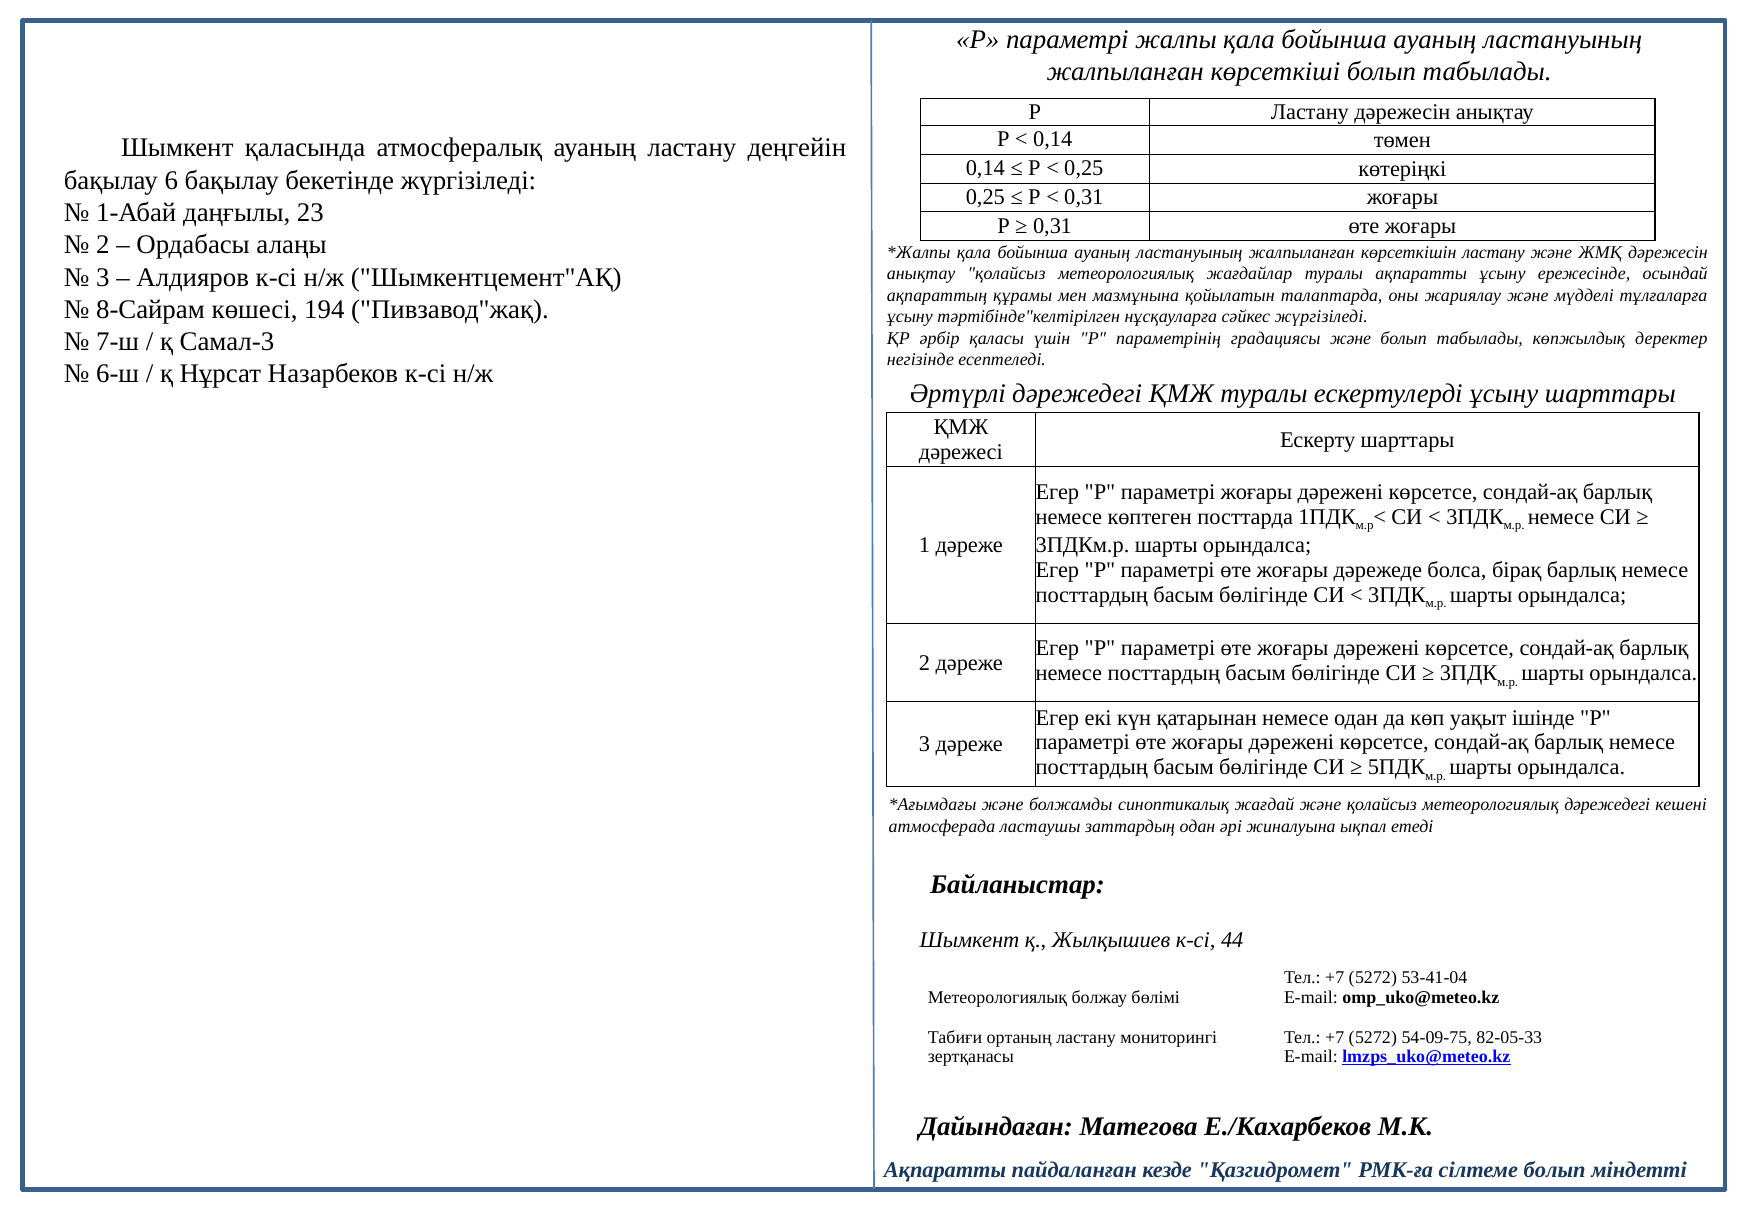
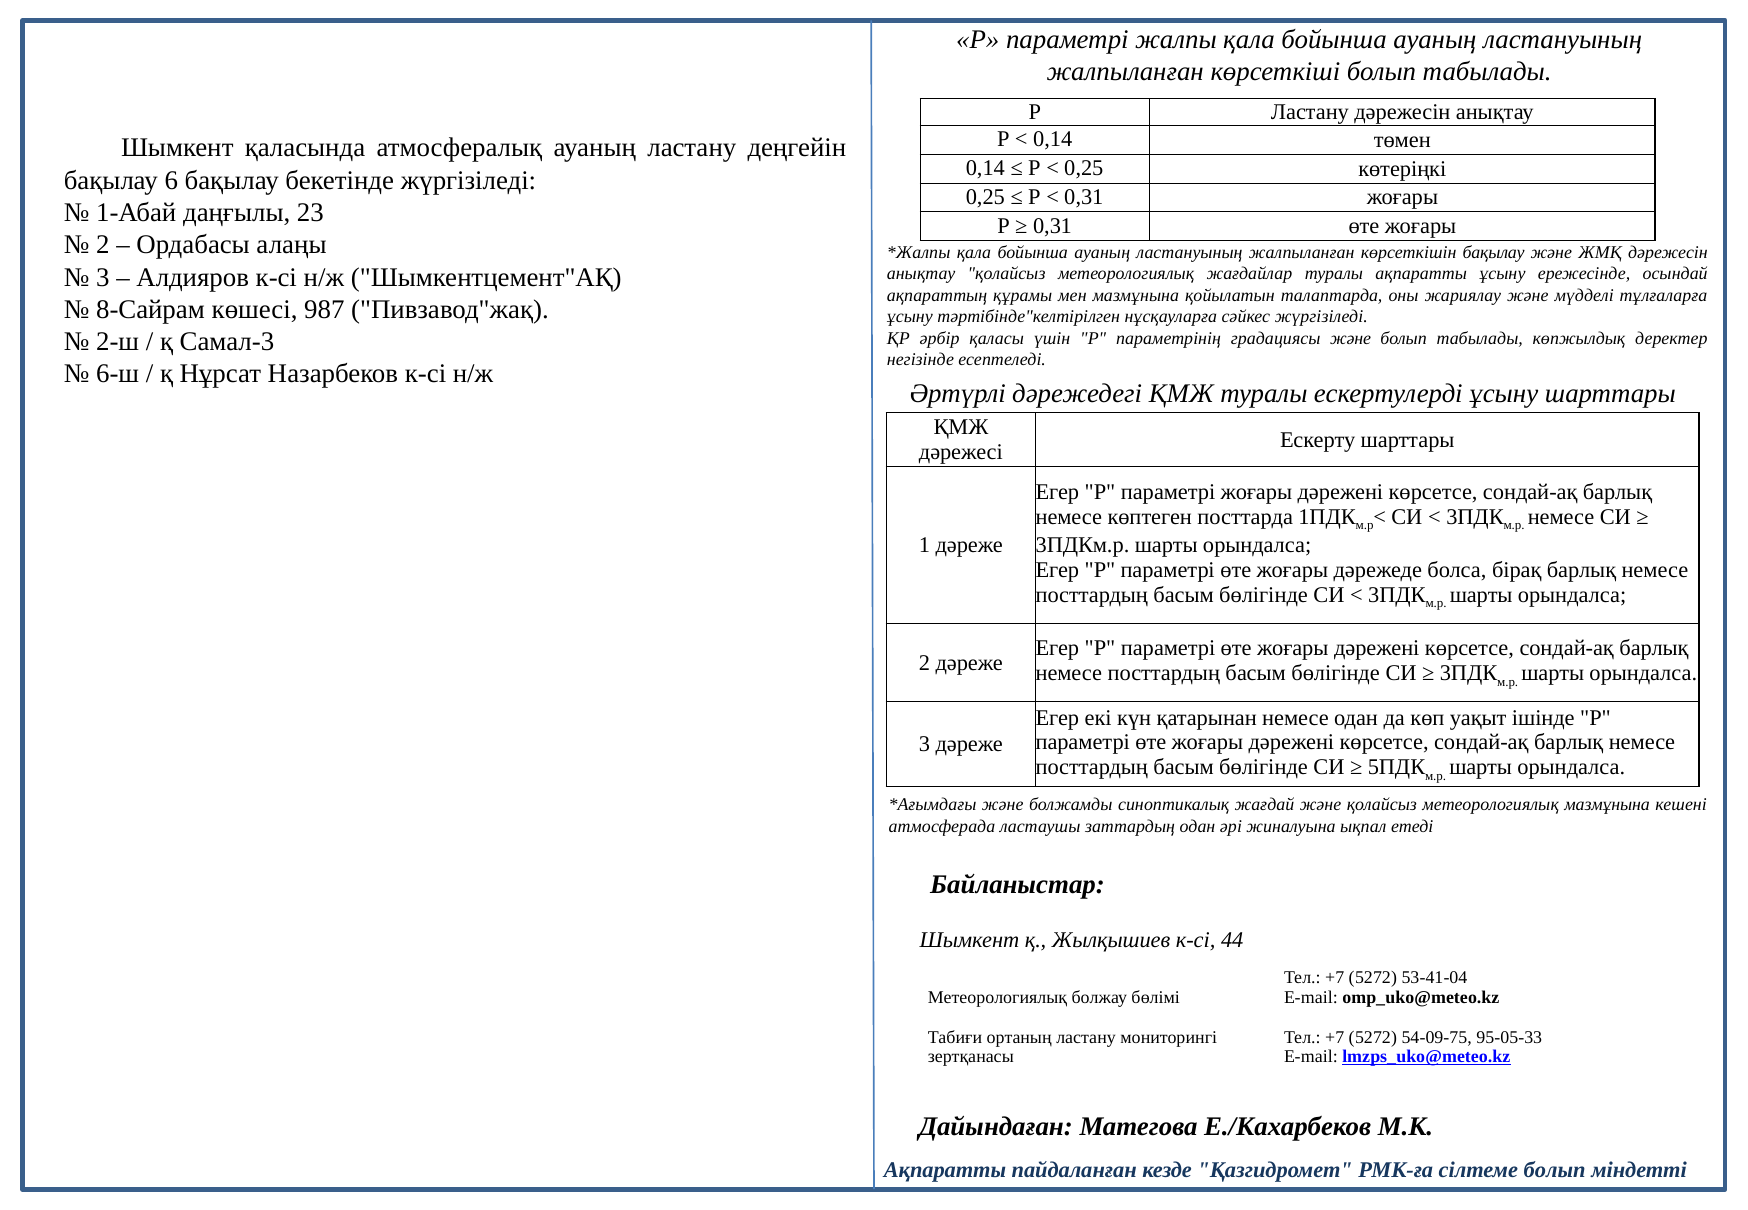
көрсеткішін ластану: ластану -> бақылау
194: 194 -> 987
7-ш: 7-ш -> 2-ш
метеорологиялық дәрежедегі: дәрежедегі -> мазмұнына
82-05-33: 82-05-33 -> 95-05-33
